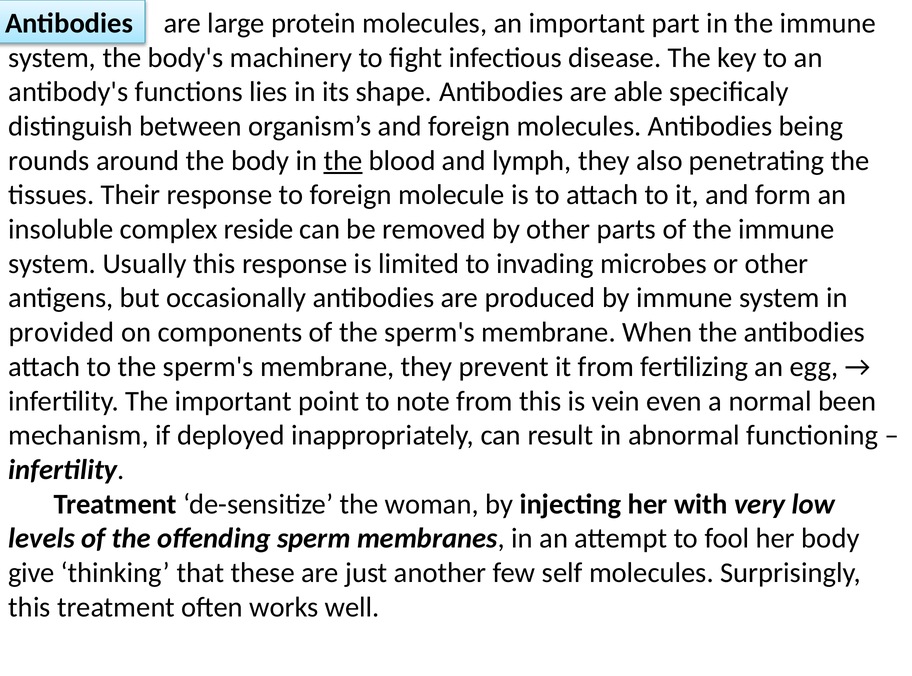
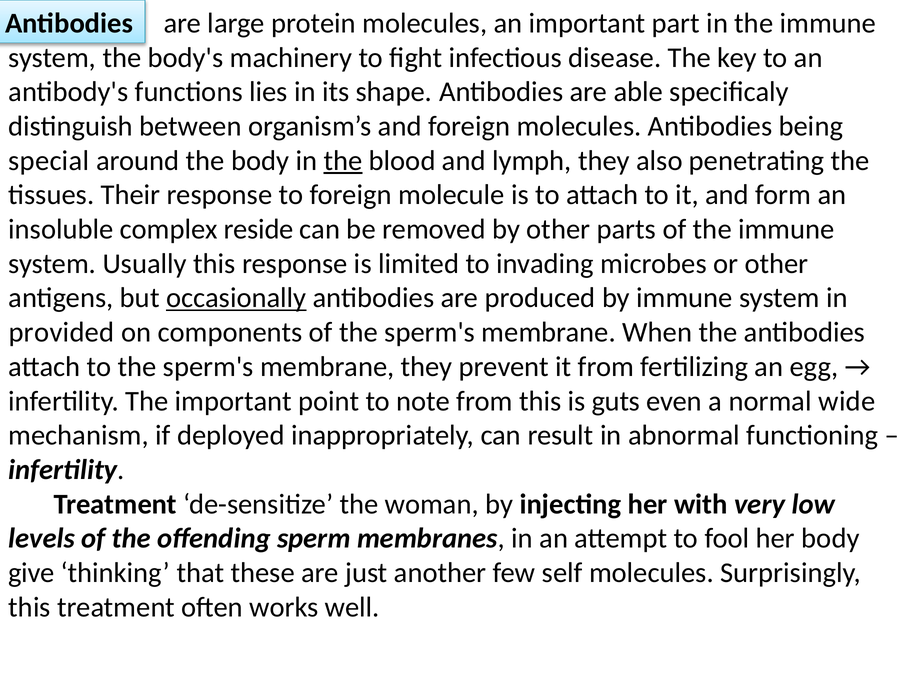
rounds: rounds -> special
occasionally underline: none -> present
vein: vein -> guts
been: been -> wide
